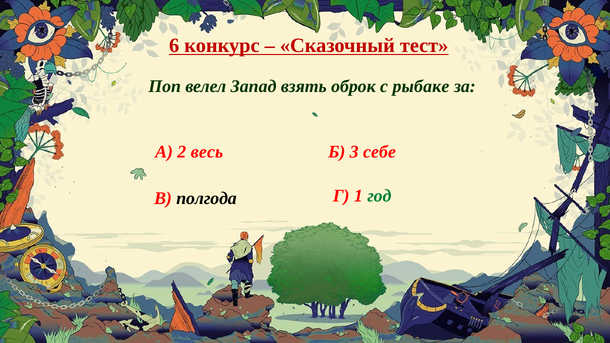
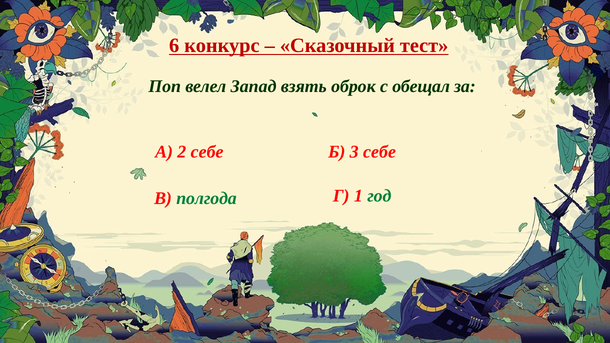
рыбаке: рыбаке -> обещал
2 весь: весь -> себе
полгода colour: black -> green
